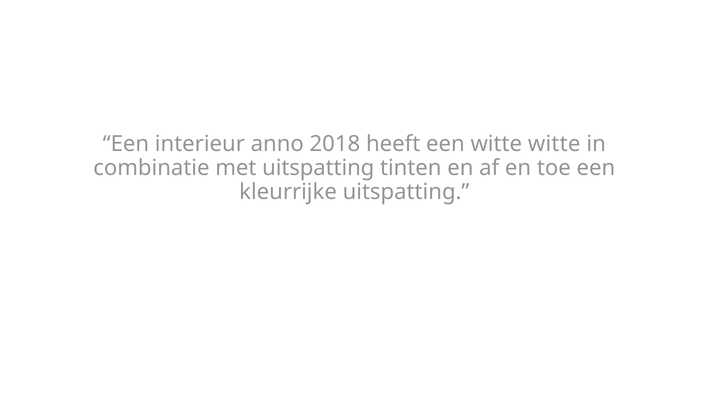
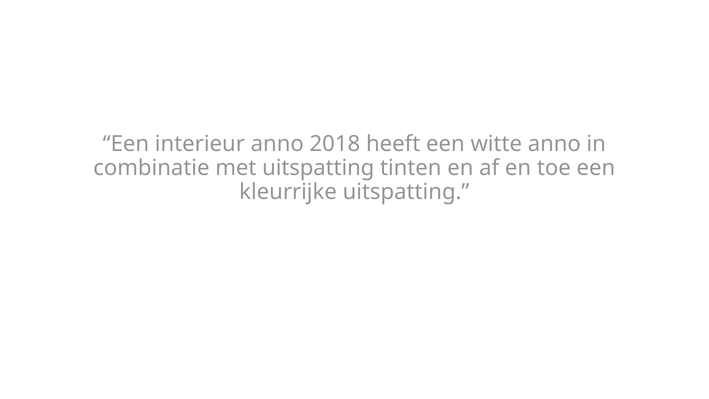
witte witte: witte -> anno
